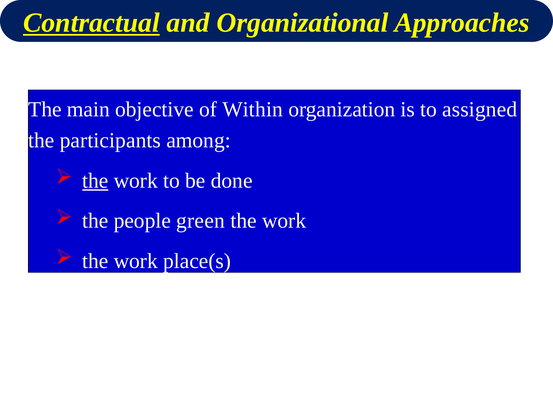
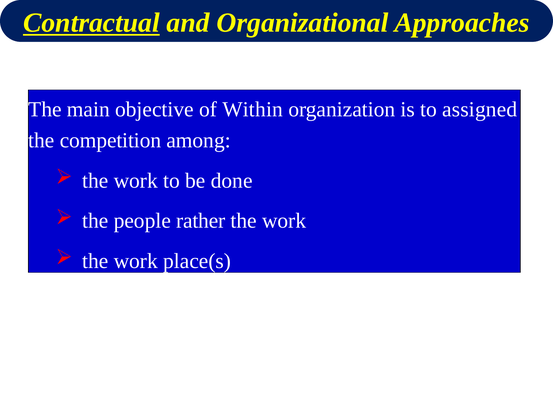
participants: participants -> competition
the at (95, 181) underline: present -> none
green: green -> rather
